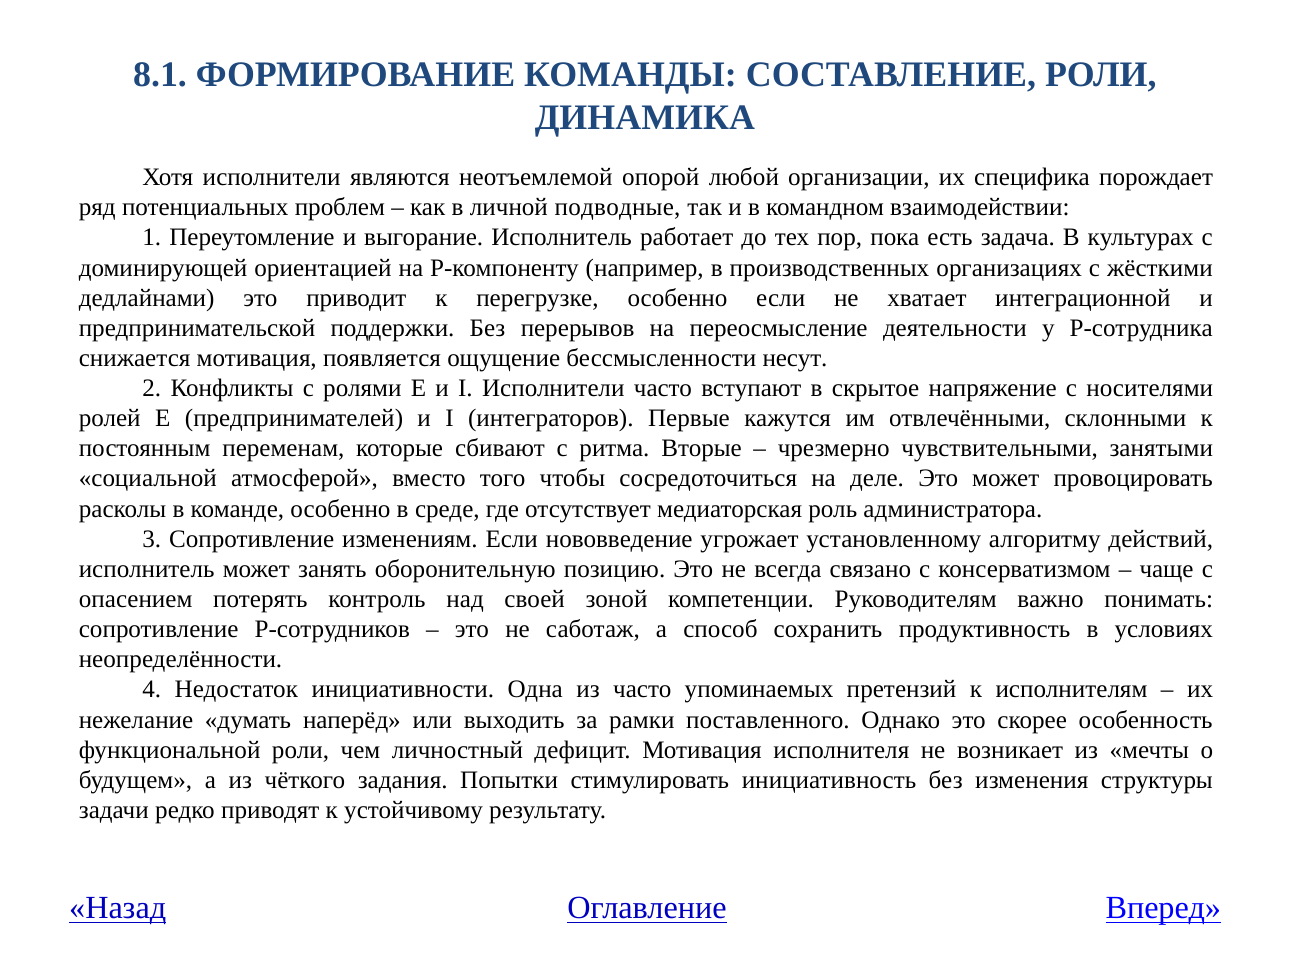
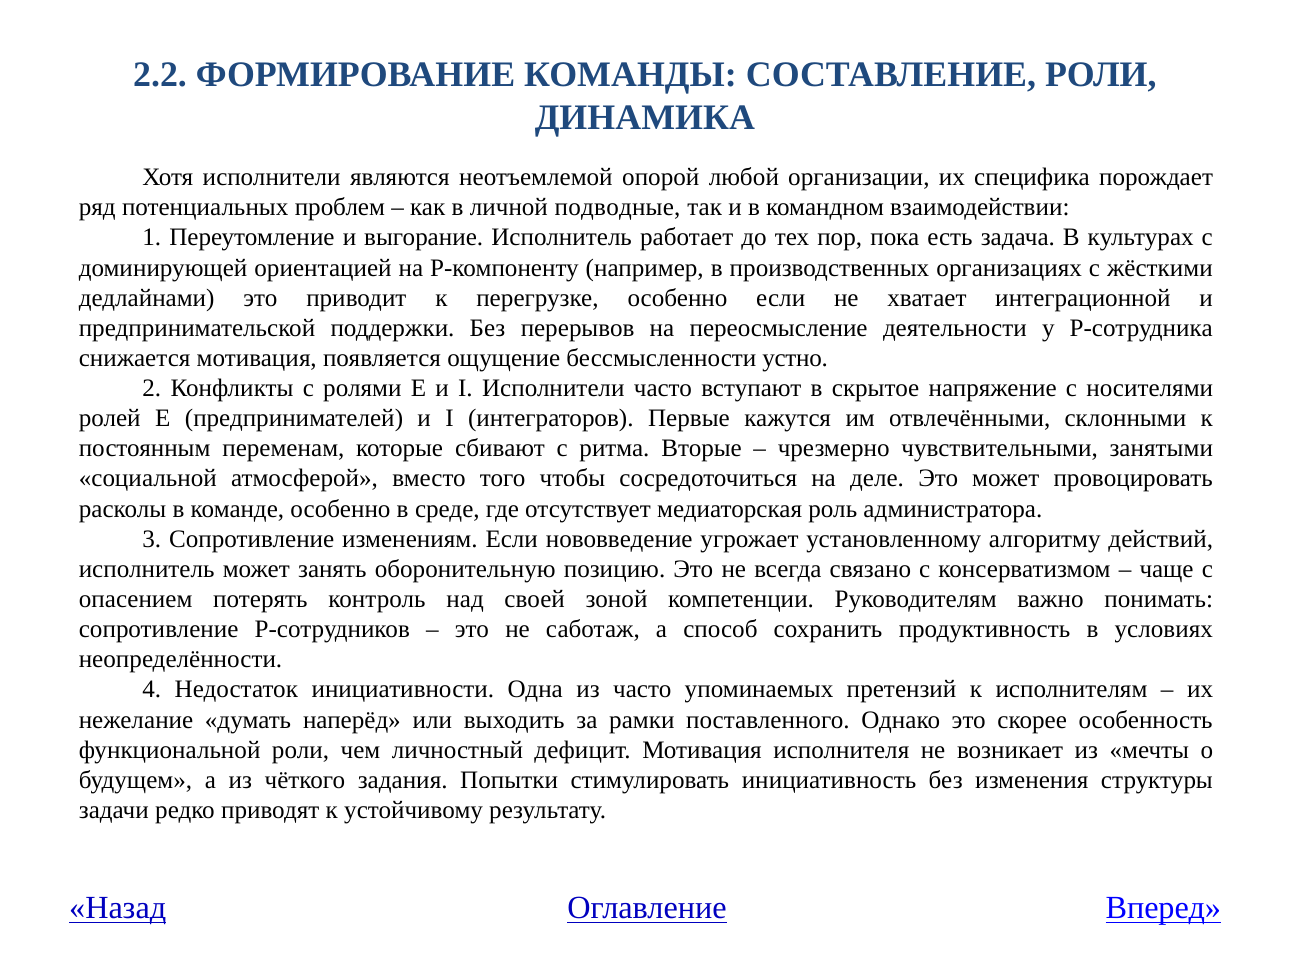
8.1: 8.1 -> 2.2
несут: несут -> устно
